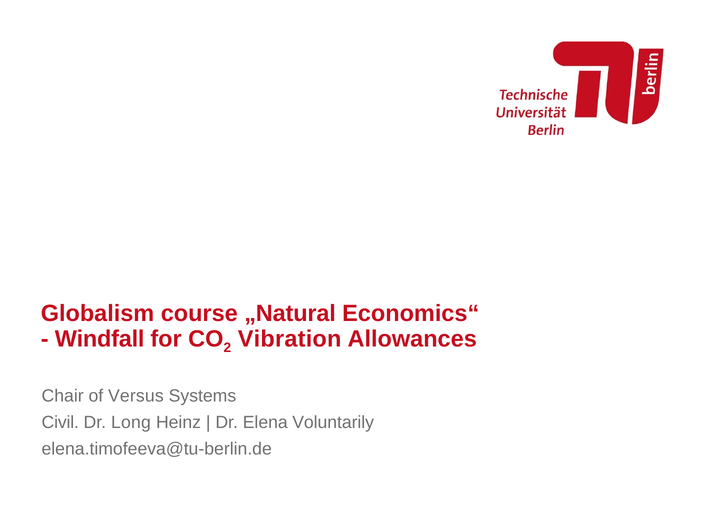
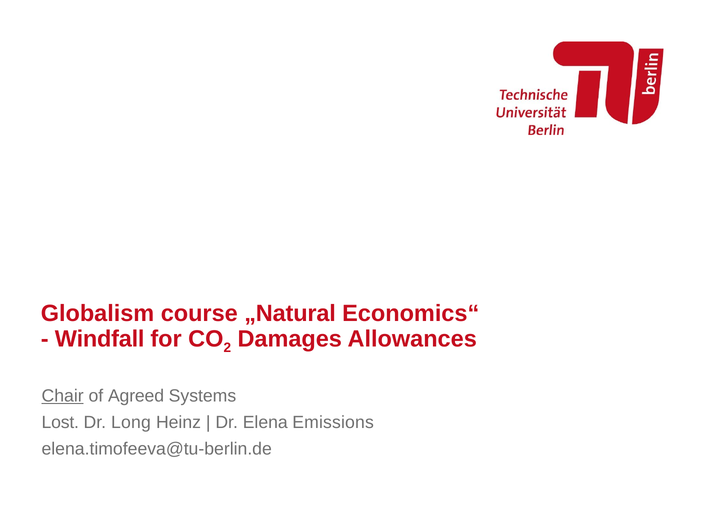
Vibration: Vibration -> Damages
Chair underline: none -> present
Versus: Versus -> Agreed
Civil: Civil -> Lost
Voluntarily: Voluntarily -> Emissions
